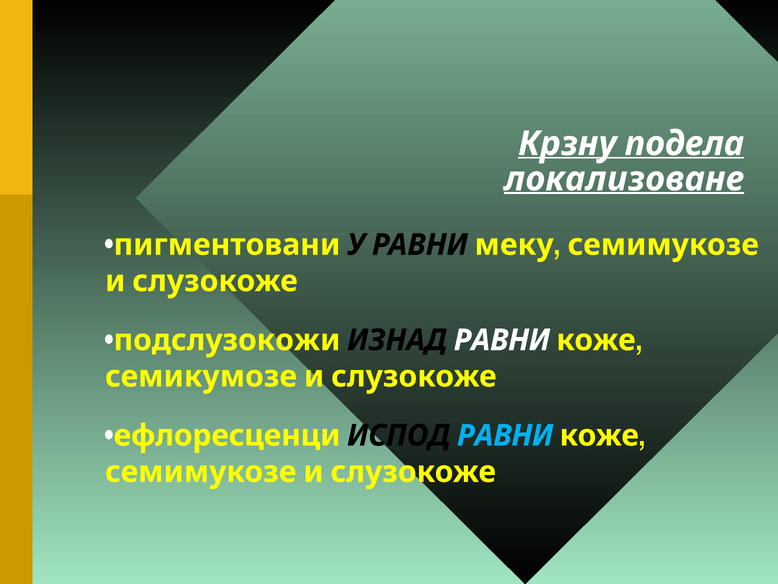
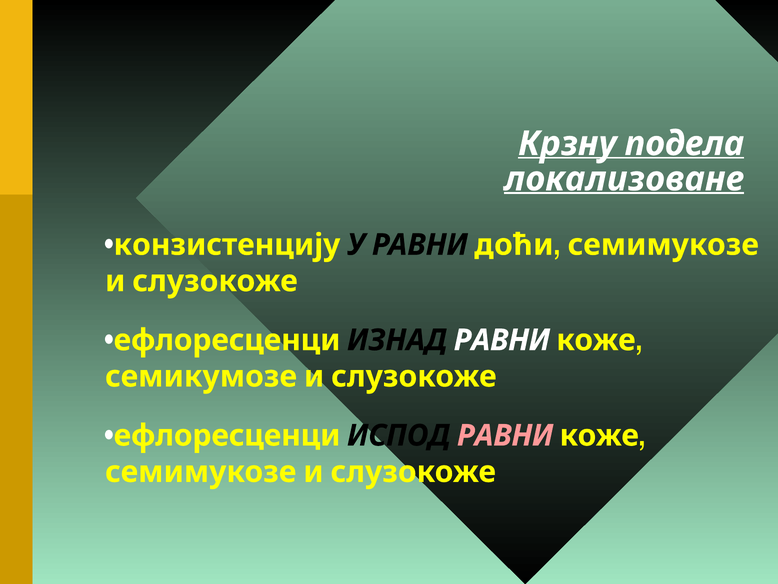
пигментовани: пигментовани -> конзистенцију
меку: меку -> доћи
подслузокожи at (227, 340): подслузокожи -> ефлоресценци
РАВНИ at (505, 435) colour: light blue -> pink
